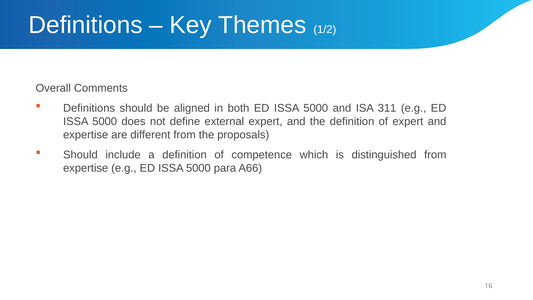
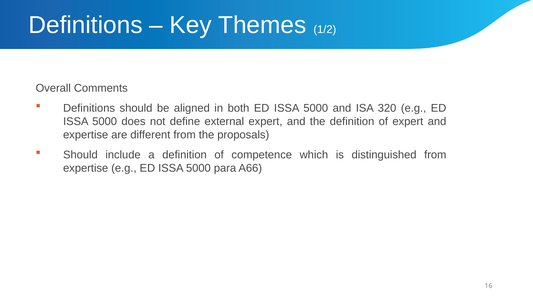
311: 311 -> 320
